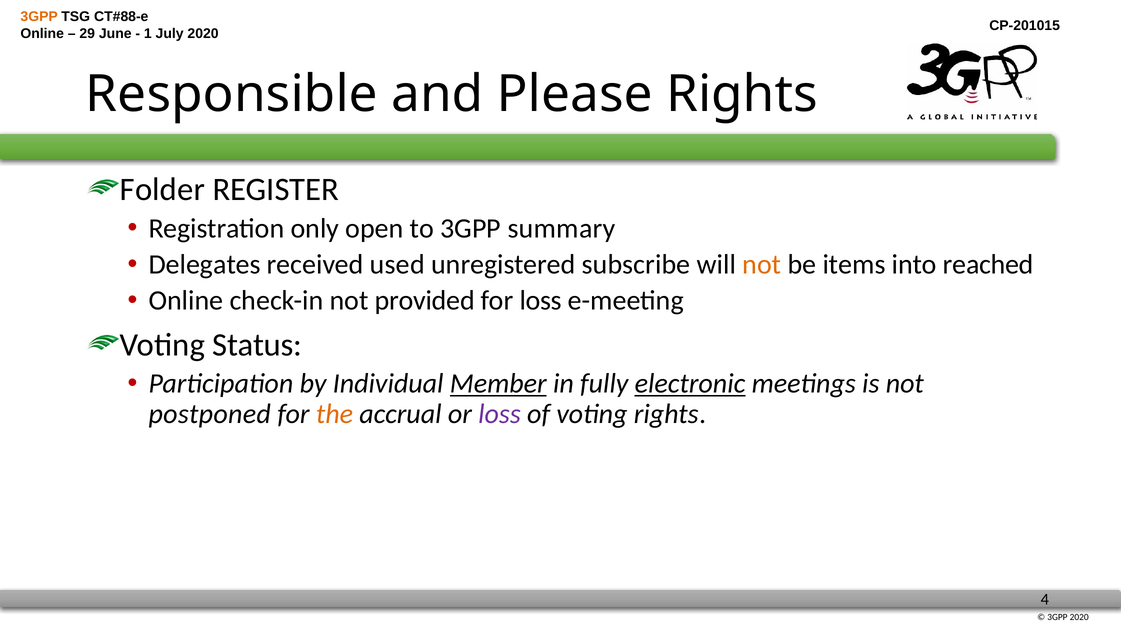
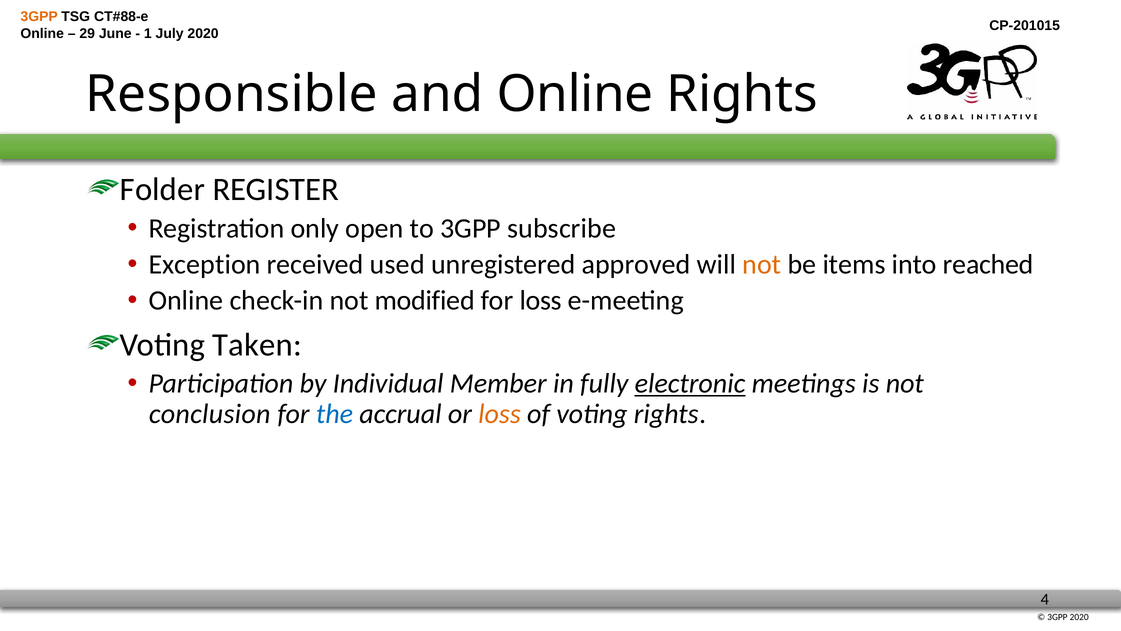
and Please: Please -> Online
summary: summary -> subscribe
Delegates: Delegates -> Exception
subscribe: subscribe -> approved
provided: provided -> modified
Status: Status -> Taken
Member underline: present -> none
postponed: postponed -> conclusion
the colour: orange -> blue
loss at (499, 414) colour: purple -> orange
